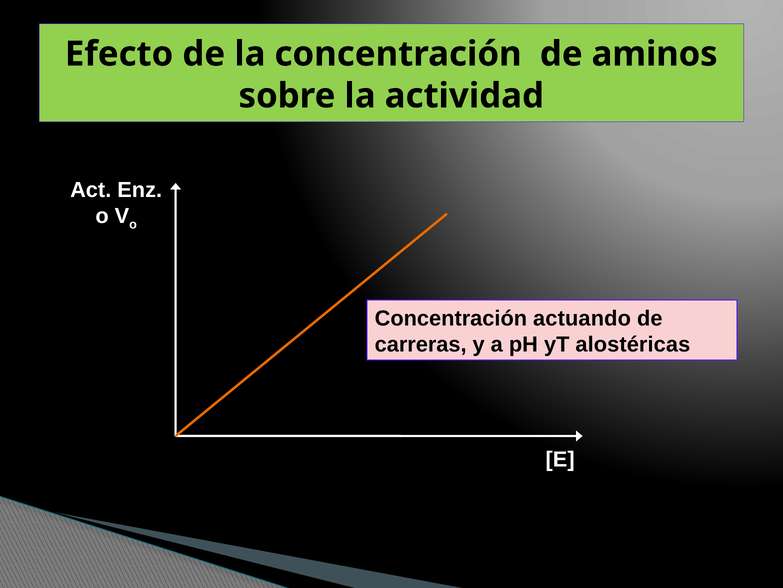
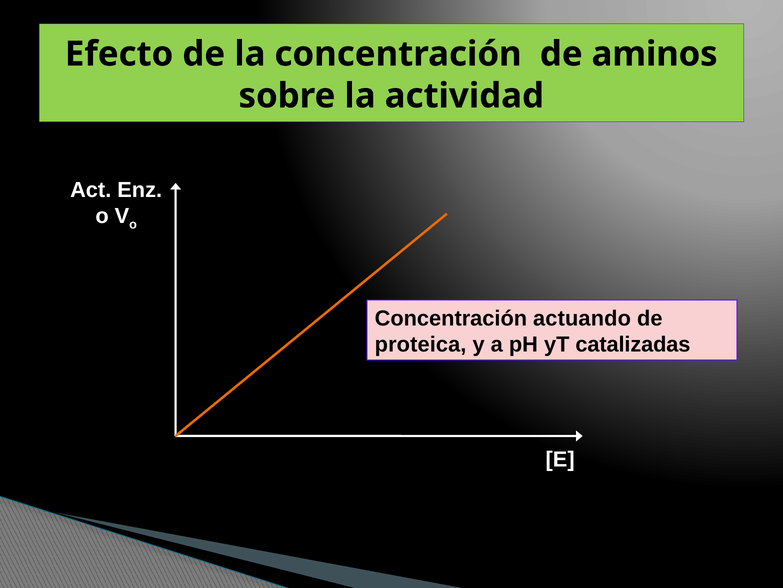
carreras: carreras -> proteica
alostéricas: alostéricas -> catalizadas
